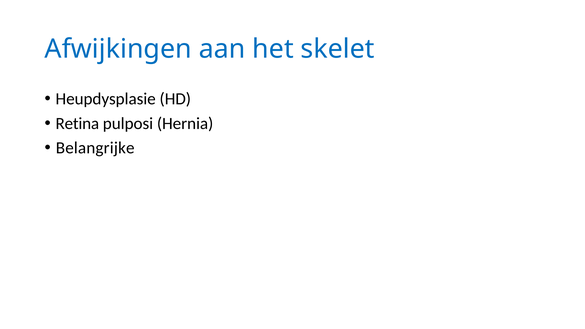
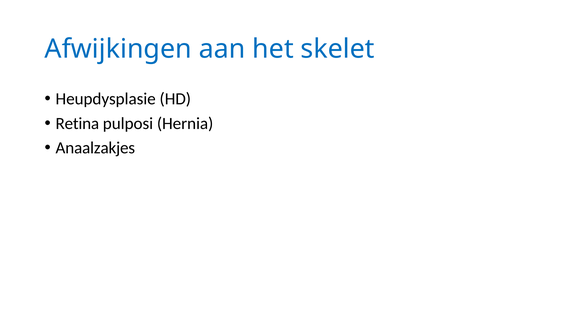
Belangrijke: Belangrijke -> Anaalzakjes
